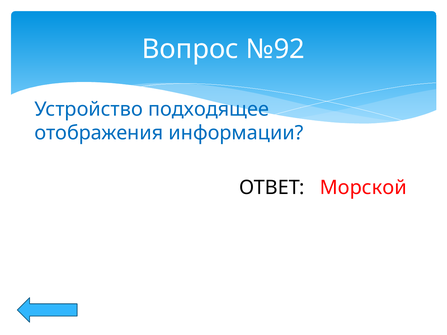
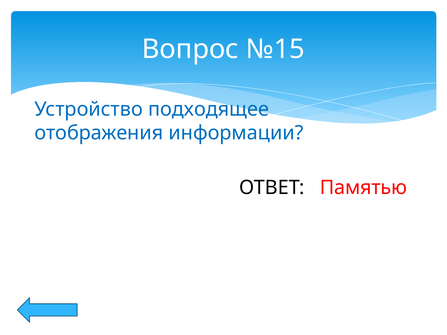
№92: №92 -> №15
Морской: Морской -> Памятью
